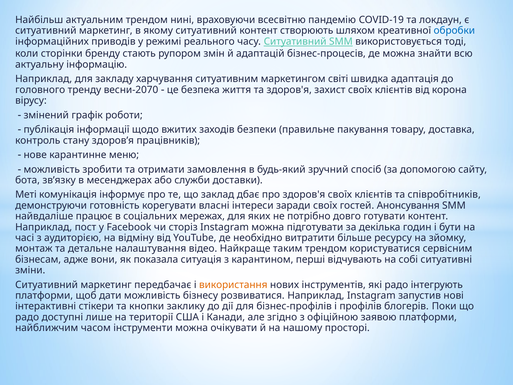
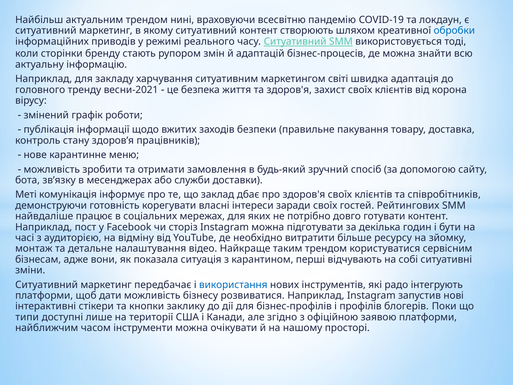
весни-2070: весни-2070 -> весни-2021
Анонсування: Анонсування -> Рейтингових
використання colour: orange -> blue
радо at (27, 317): радо -> типи
